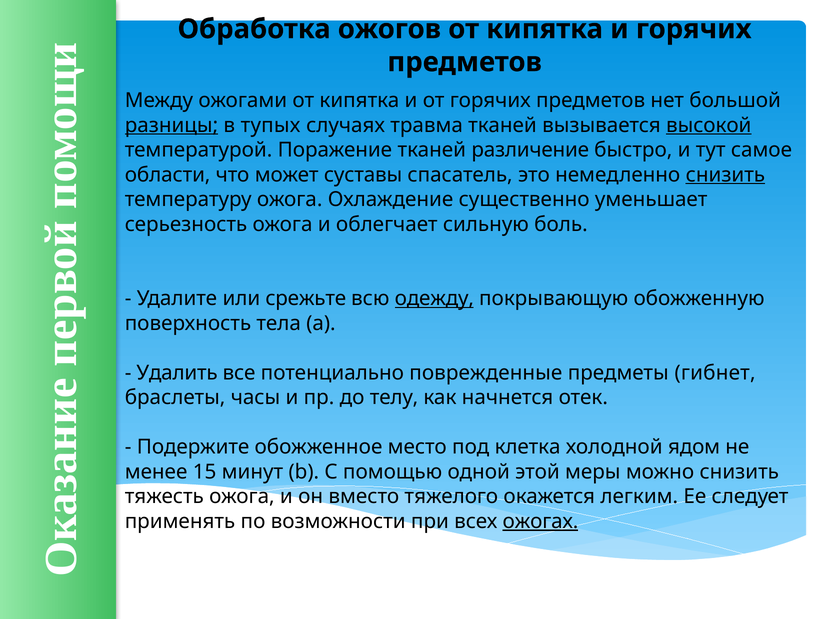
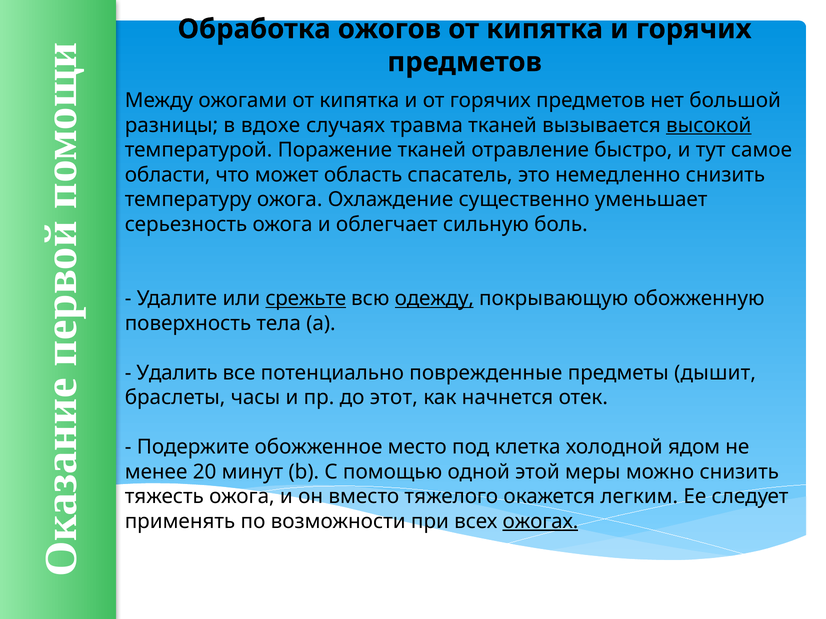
разницы underline: present -> none
тупых: тупых -> вдохе
различение: различение -> отравление
суставы: суставы -> область
снизить at (725, 175) underline: present -> none
срежьте underline: none -> present
гибнет: гибнет -> дышит
телу: телу -> этот
15: 15 -> 20
